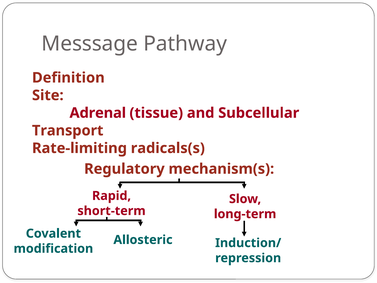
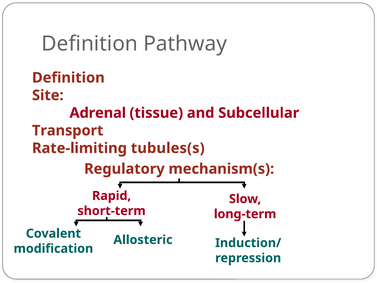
Messsage at (90, 44): Messsage -> Definition
radicals(s: radicals(s -> tubules(s
